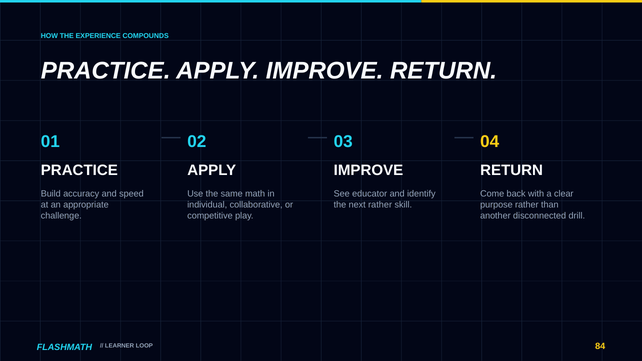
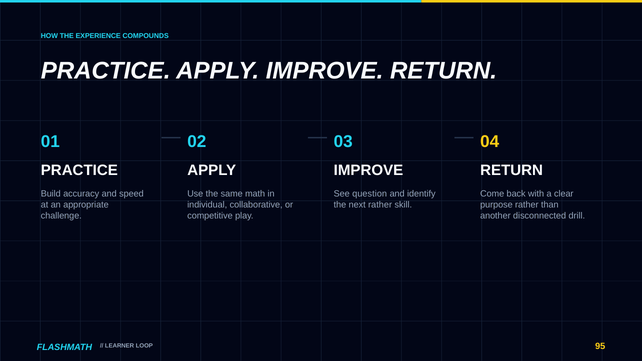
educator: educator -> question
84: 84 -> 95
